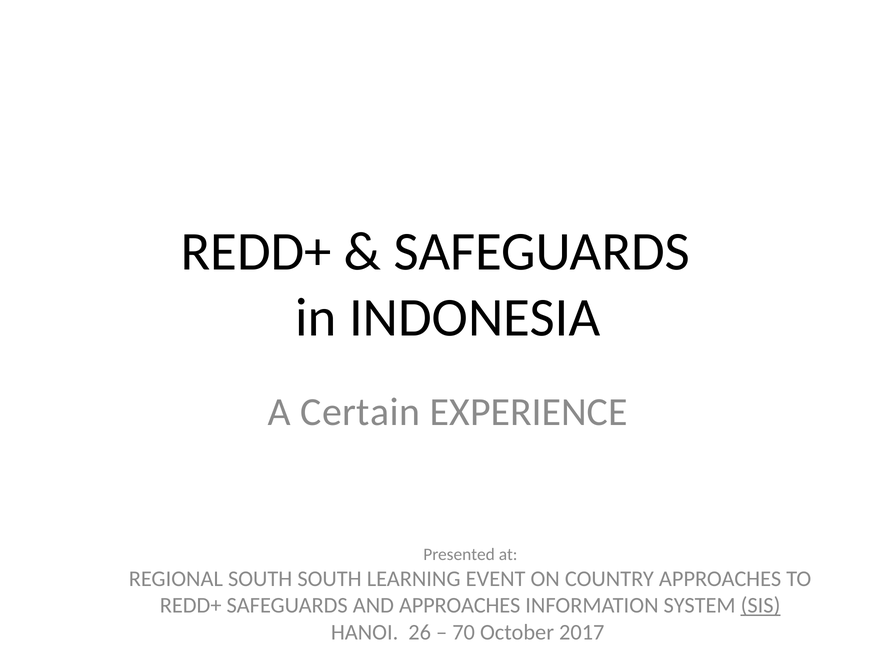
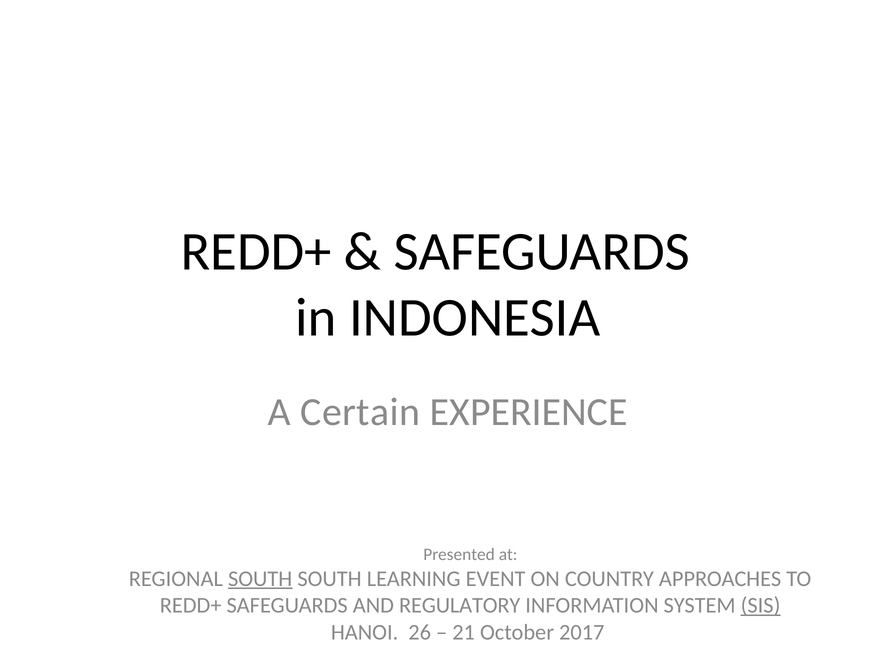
SOUTH at (260, 579) underline: none -> present
AND APPROACHES: APPROACHES -> REGULATORY
70: 70 -> 21
